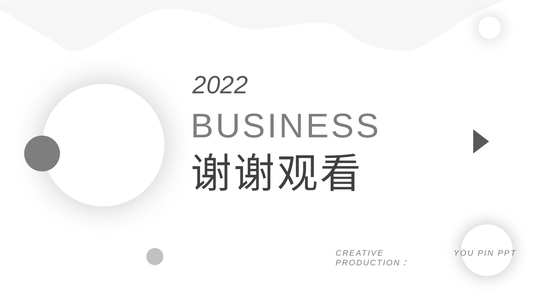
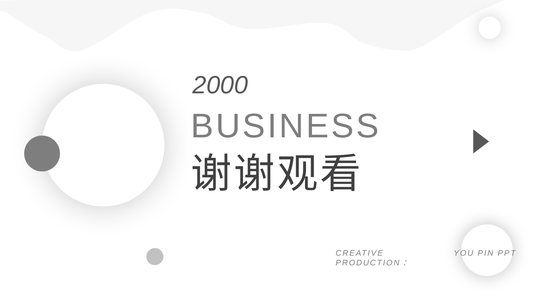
2022: 2022 -> 2000
